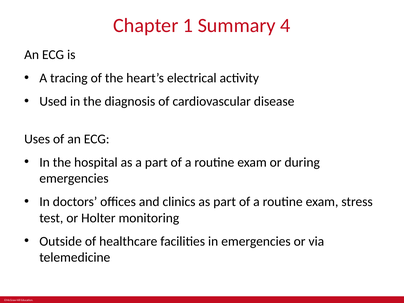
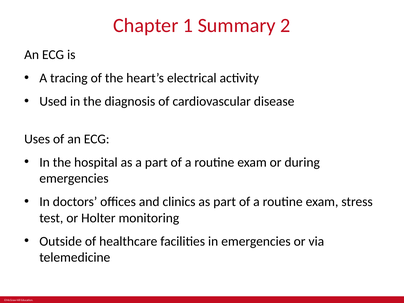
4: 4 -> 2
